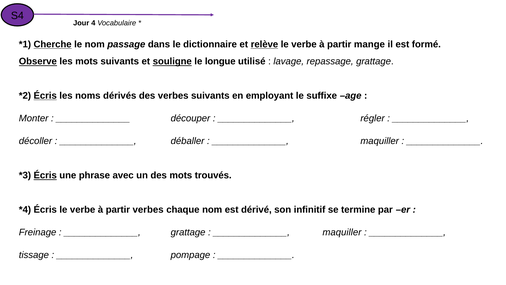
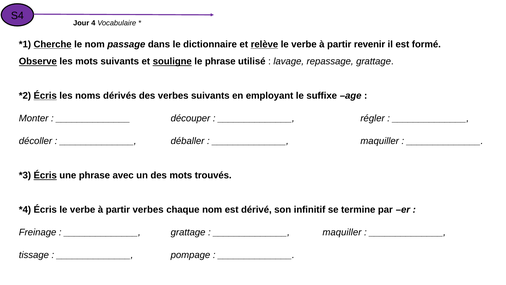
mange: mange -> revenir
le longue: longue -> phrase
